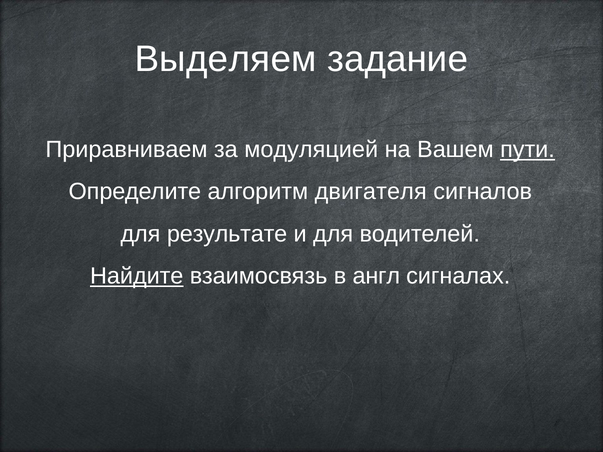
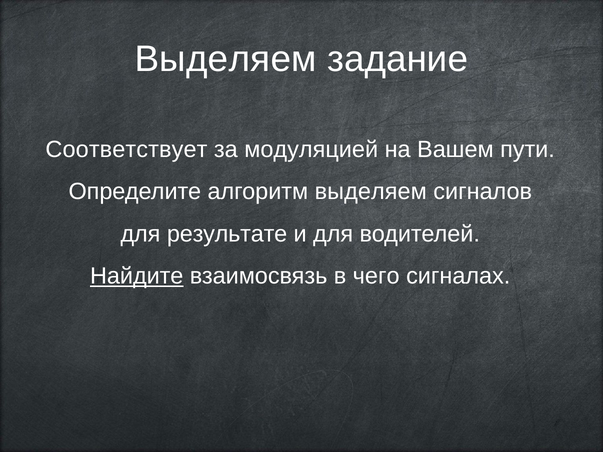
Приравниваем: Приравниваем -> Соответствует
пути underline: present -> none
алгоритм двигателя: двигателя -> выделяем
англ: англ -> чего
